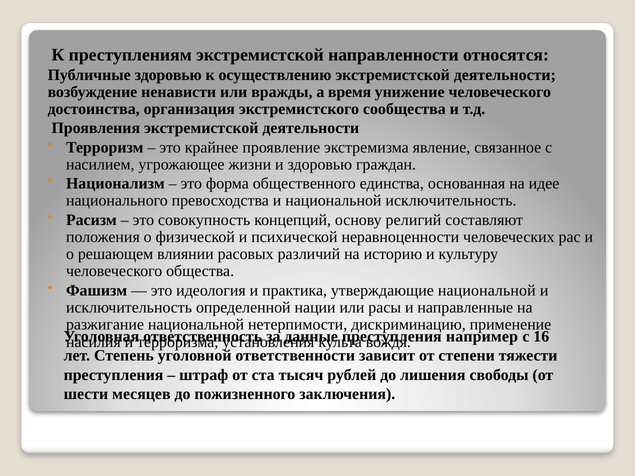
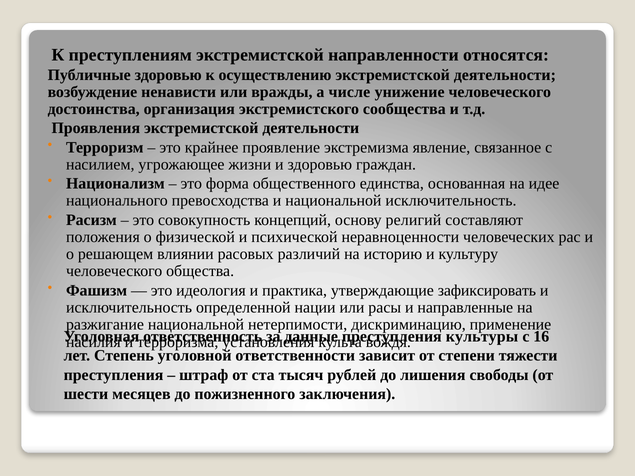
время: время -> числе
утверждающие национальной: национальной -> зафиксировать
например: например -> культуры
